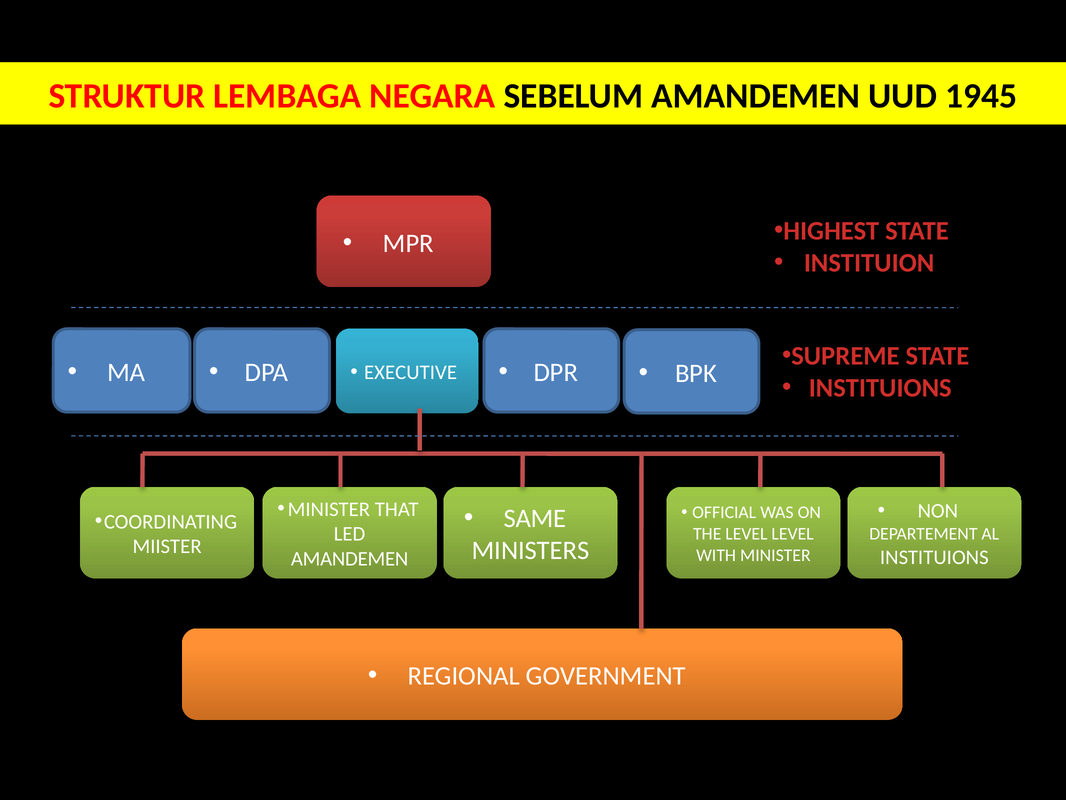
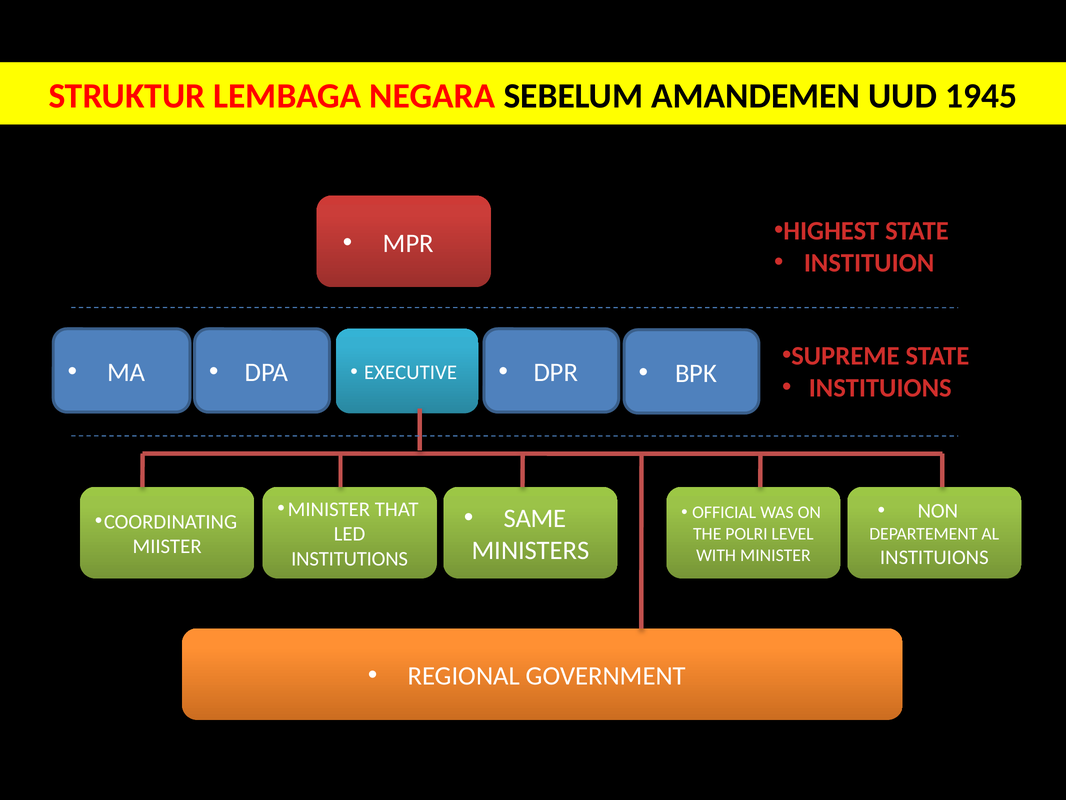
THE LEVEL: LEVEL -> POLRI
AMANDEMEN at (350, 559): AMANDEMEN -> INSTITUTIONS
